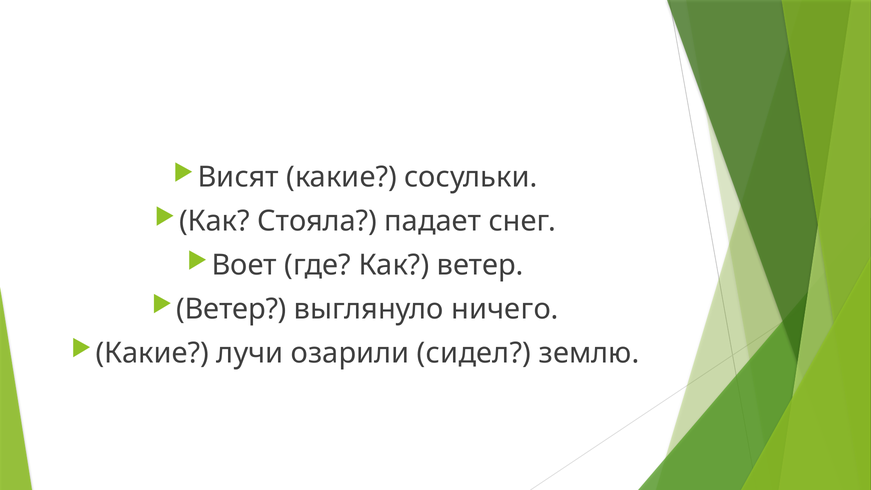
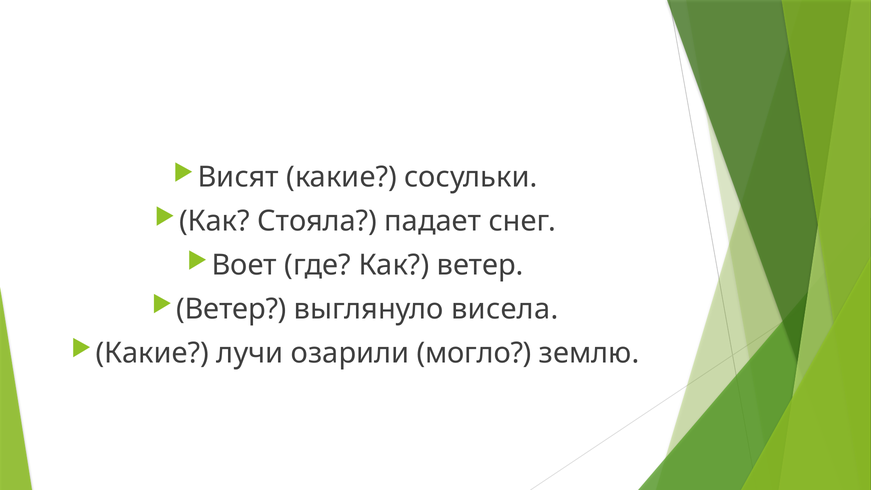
ничего: ничего -> висела
сидел: сидел -> могло
